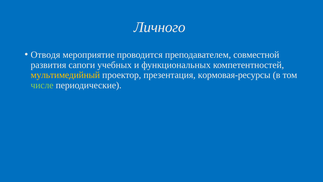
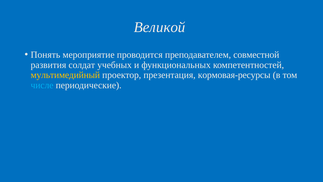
Личного: Личного -> Великой
Отводя: Отводя -> Понять
сапоги: сапоги -> солдат
числе colour: light green -> light blue
